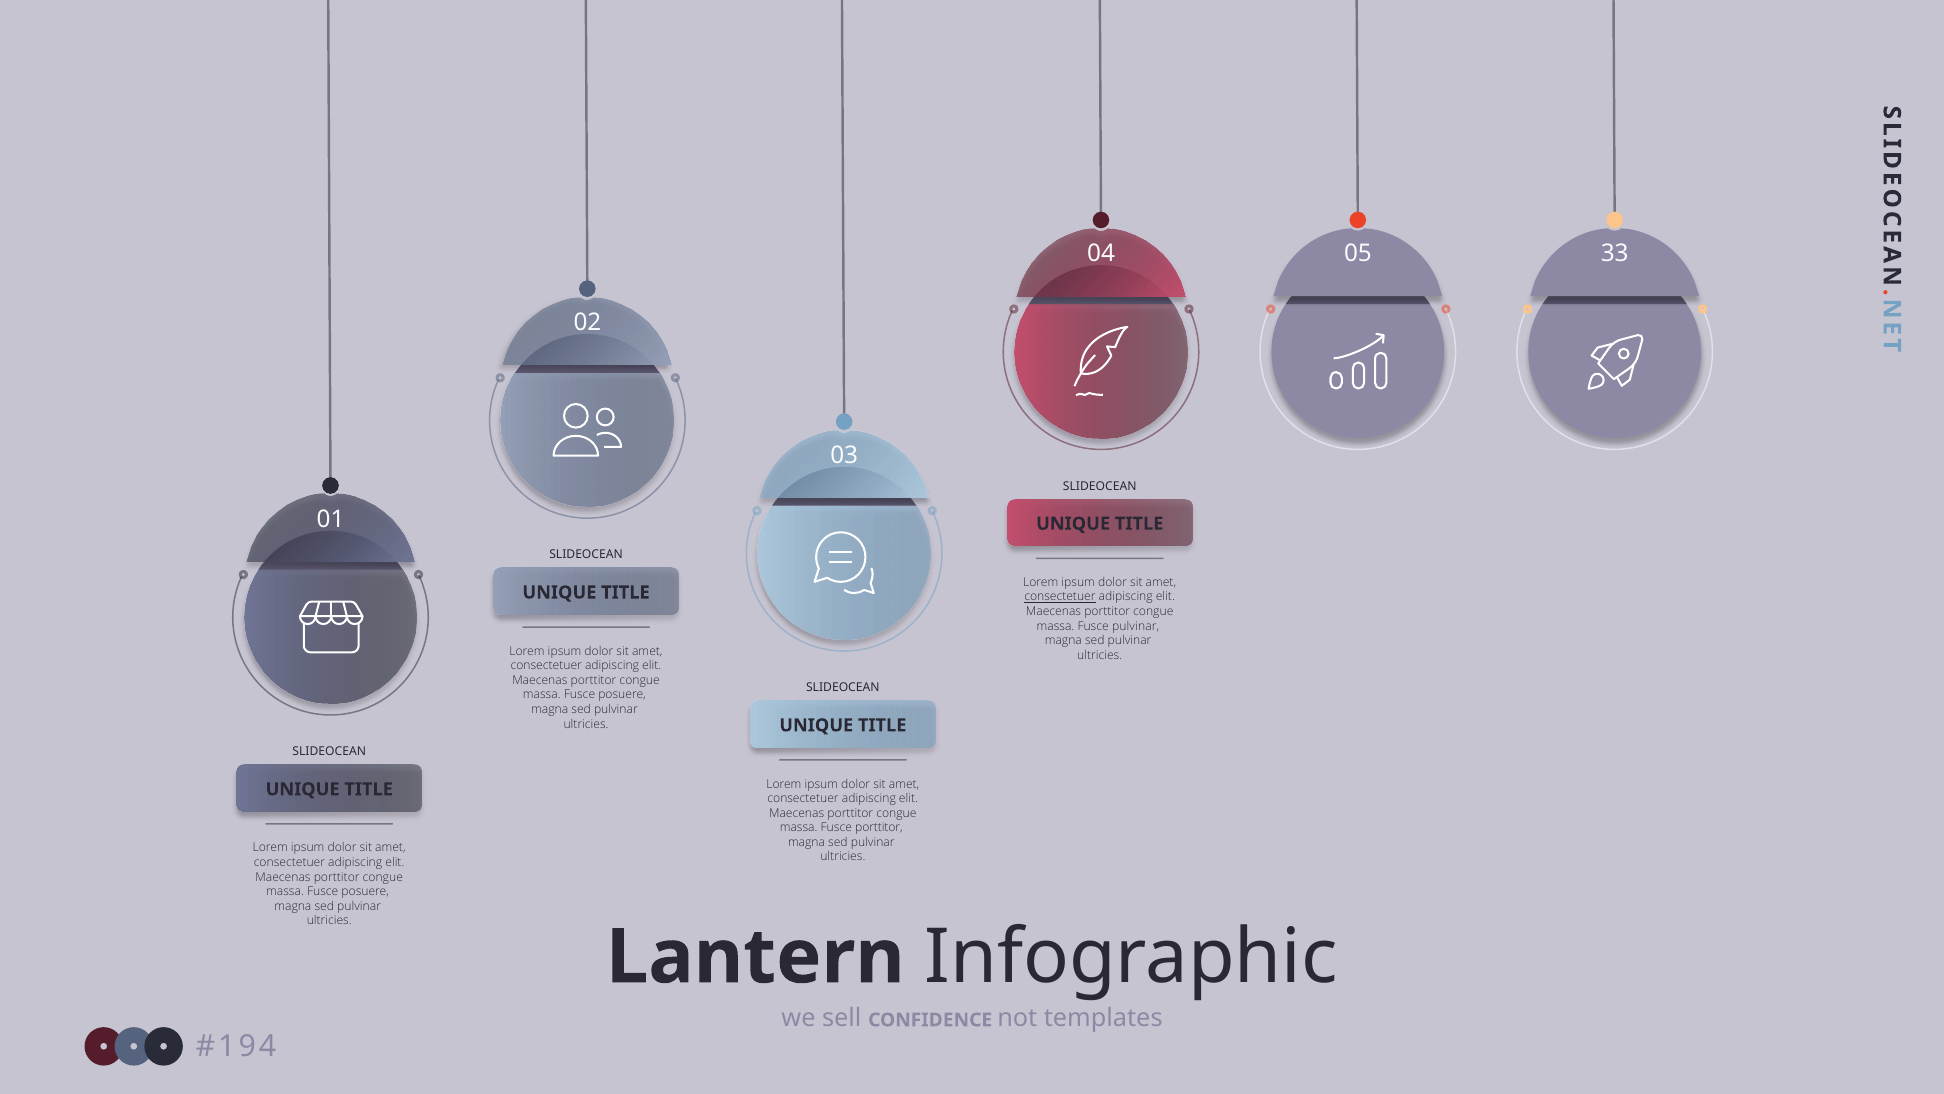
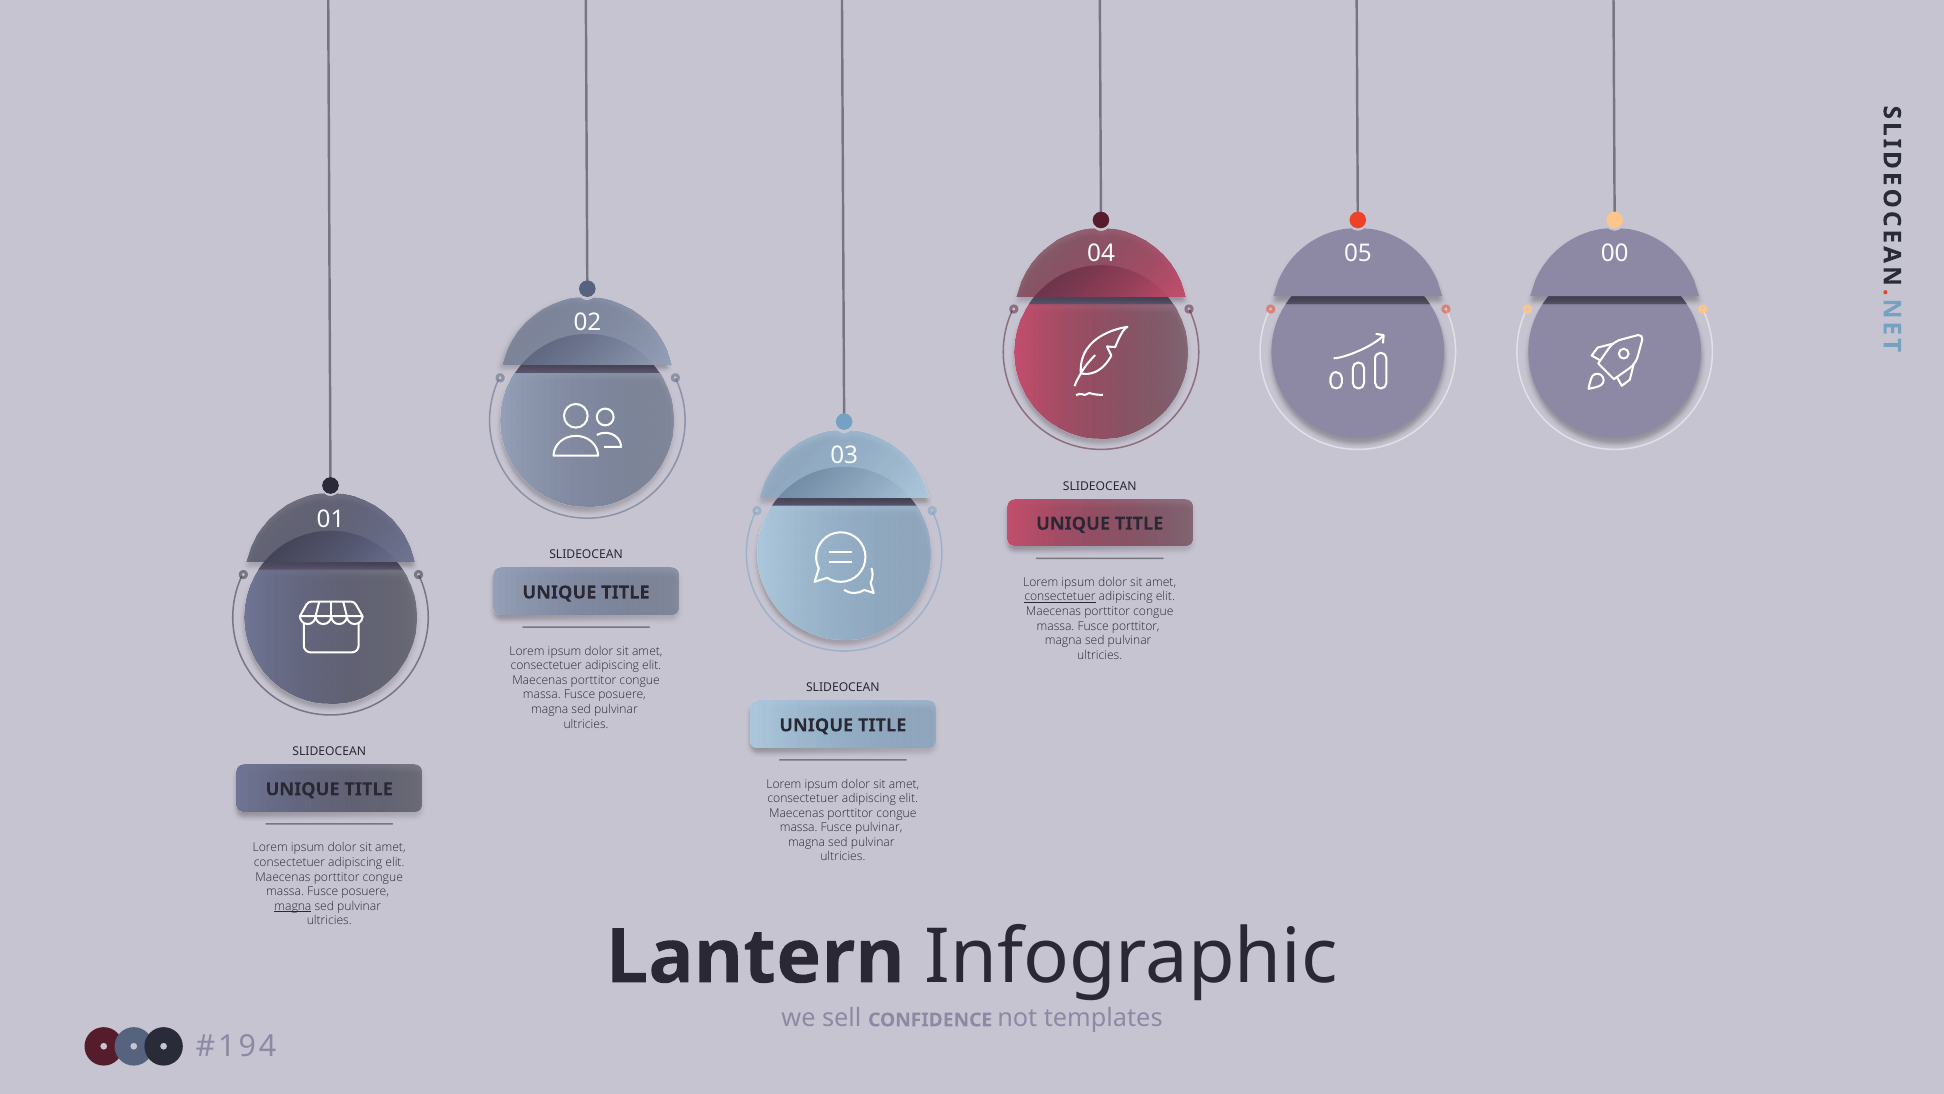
33: 33 -> 00
Fusce pulvinar: pulvinar -> porttitor
Fusce porttitor: porttitor -> pulvinar
magna at (293, 906) underline: none -> present
